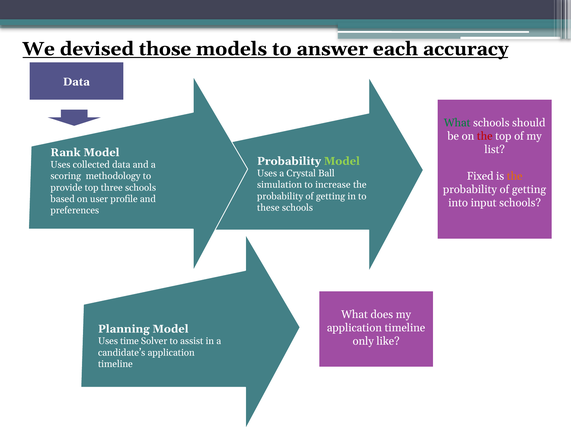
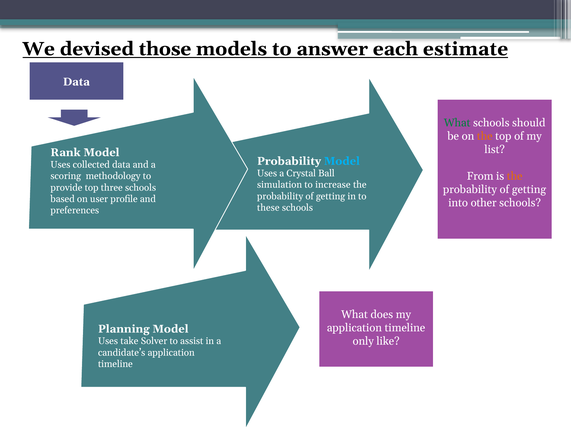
accuracy: accuracy -> estimate
the at (485, 136) colour: red -> orange
Model at (342, 161) colour: light green -> light blue
Fixed: Fixed -> From
input: input -> other
time: time -> take
